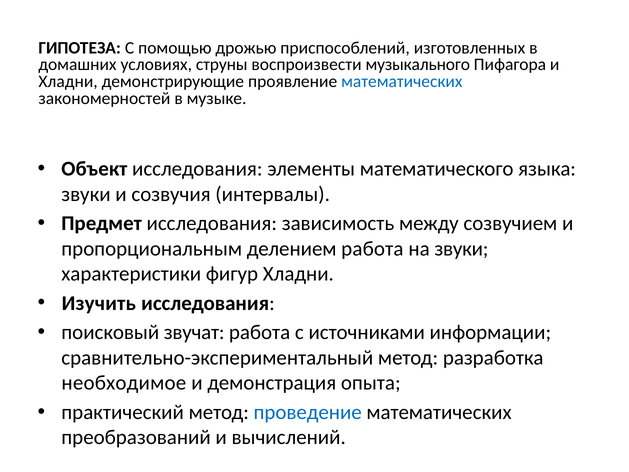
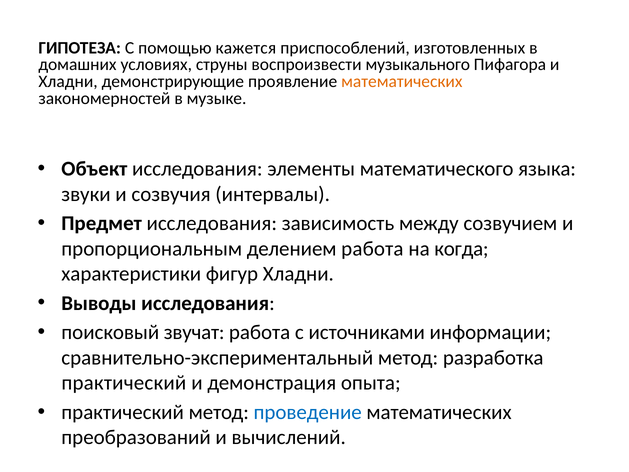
дрожью: дрожью -> кажется
математических at (402, 81) colour: blue -> orange
на звуки: звуки -> когда
Изучить: Изучить -> Выводы
необходимое at (124, 383): необходимое -> практический
